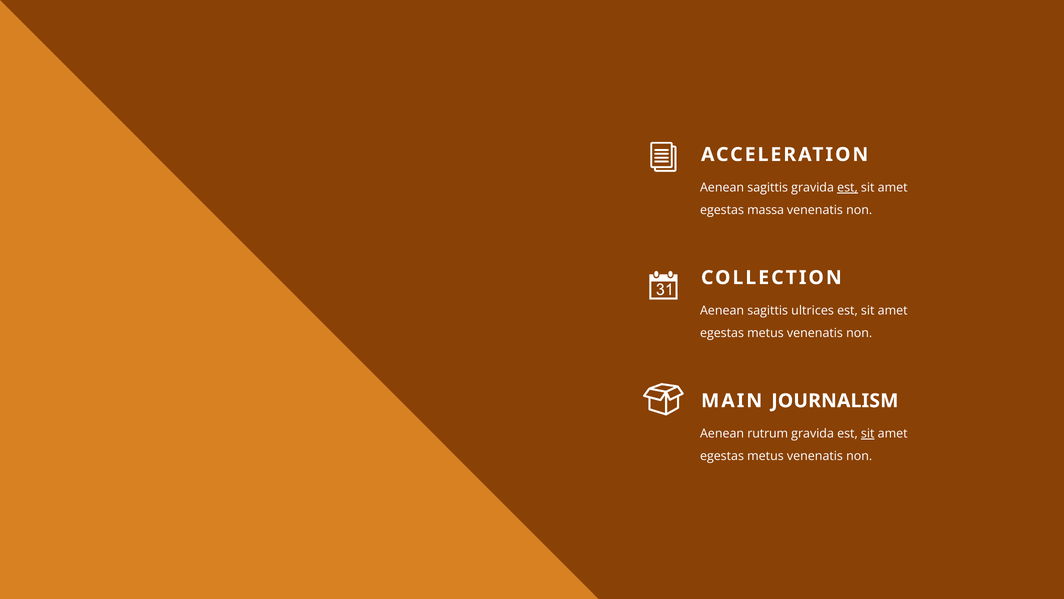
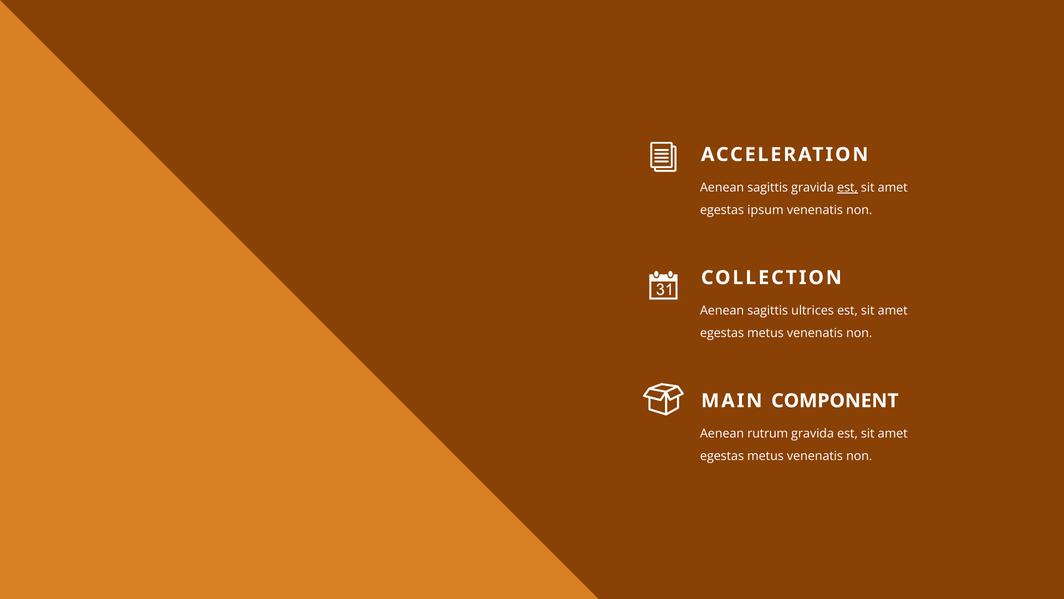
massa: massa -> ipsum
JOURNALISM: JOURNALISM -> COMPONENT
sit at (868, 433) underline: present -> none
